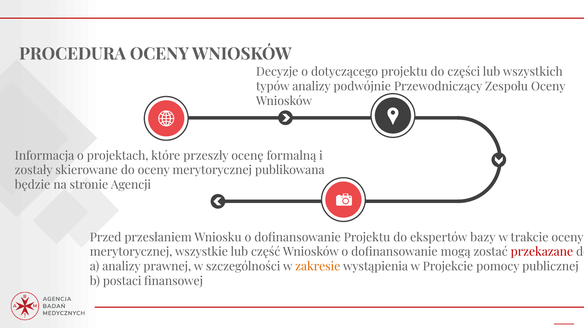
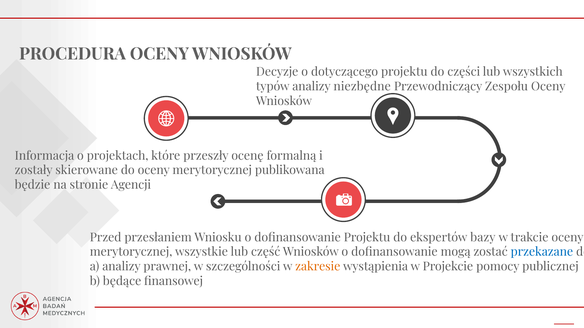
podwójnie: podwójnie -> niezbędne
przekazane colour: red -> blue
postaci: postaci -> będące
